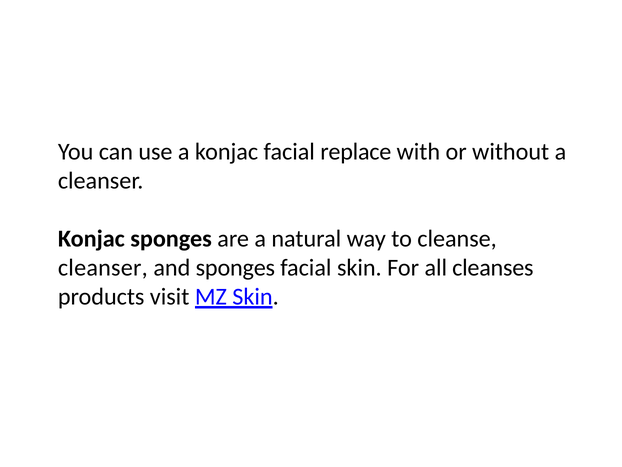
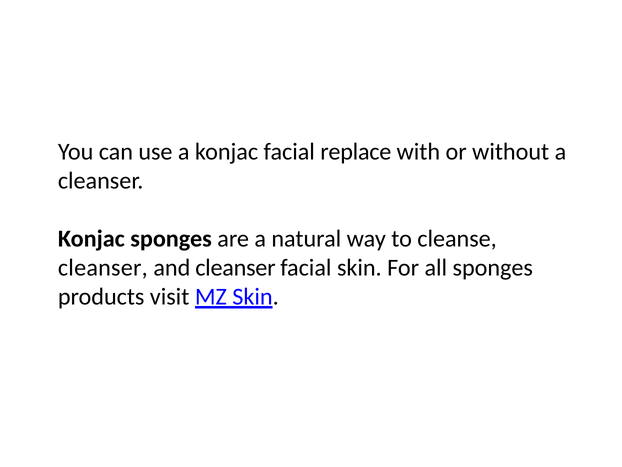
and sponges: sponges -> cleanser
all cleanses: cleanses -> sponges
